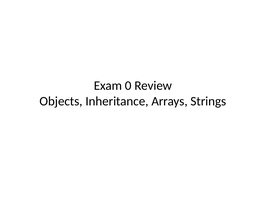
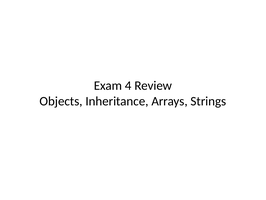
0: 0 -> 4
